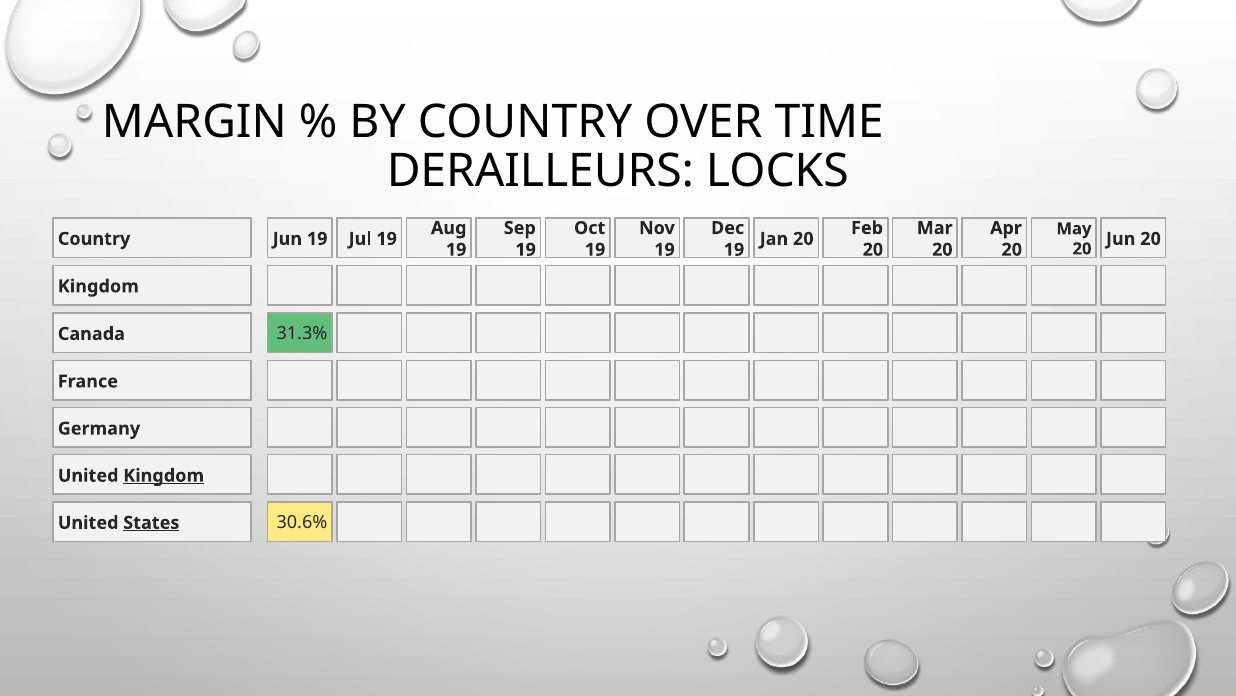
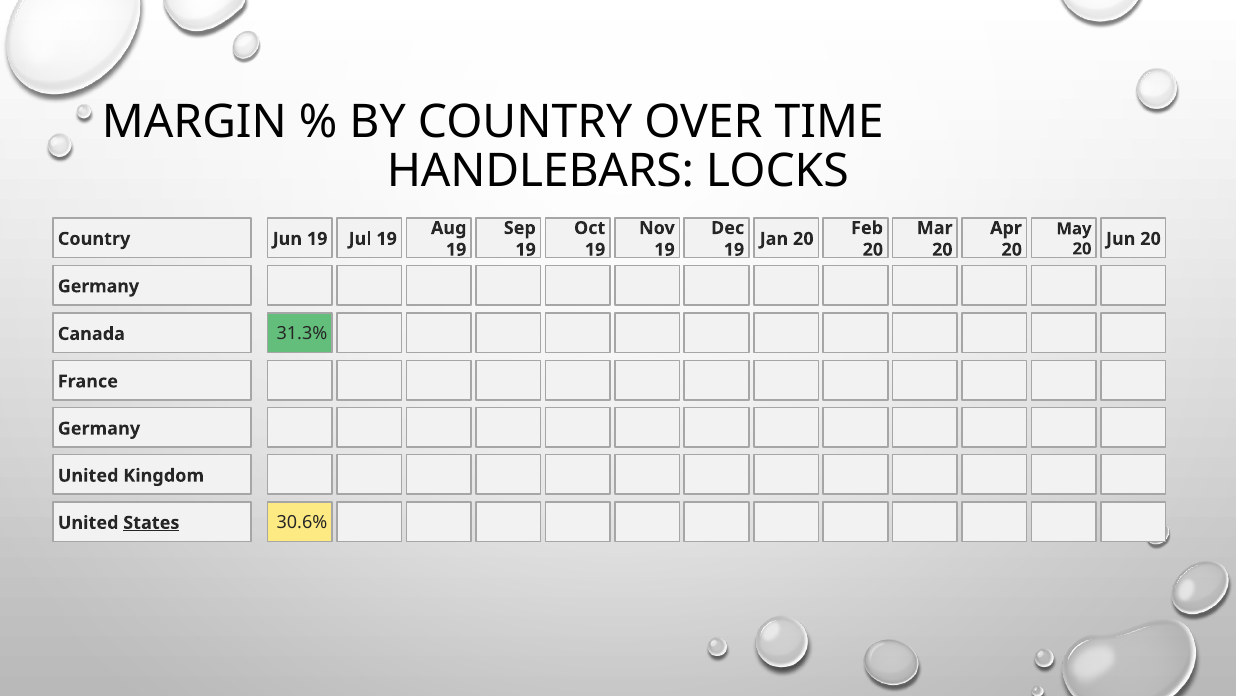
DERAILLEURS: DERAILLEURS -> HANDLEBARS
Kingdom at (98, 286): Kingdom -> Germany
Kingdom at (164, 475) underline: present -> none
